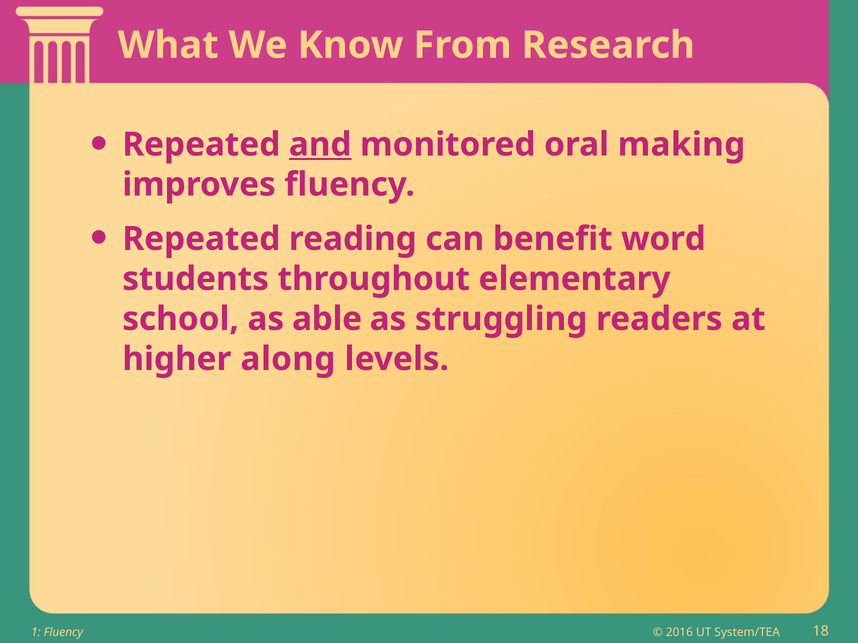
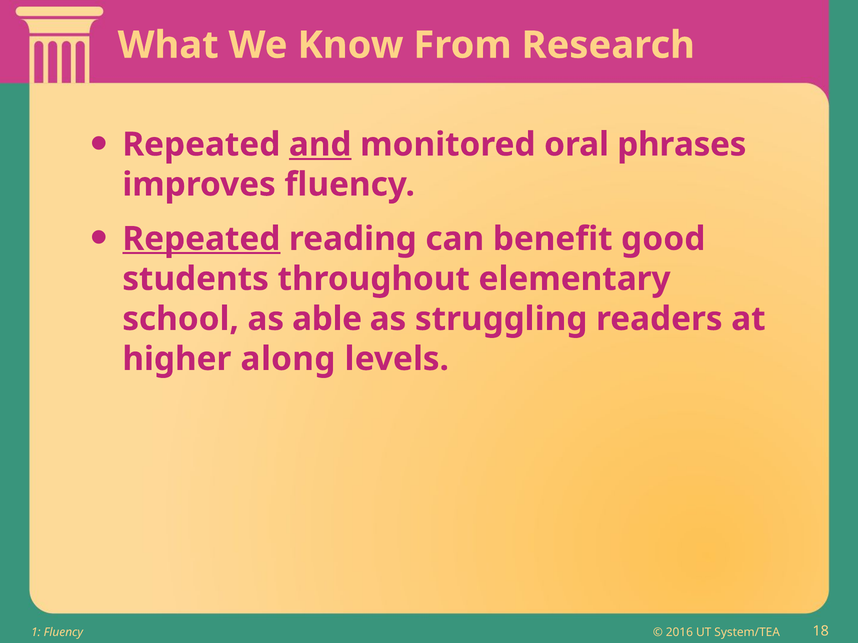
making: making -> phrases
Repeated at (201, 239) underline: none -> present
word: word -> good
